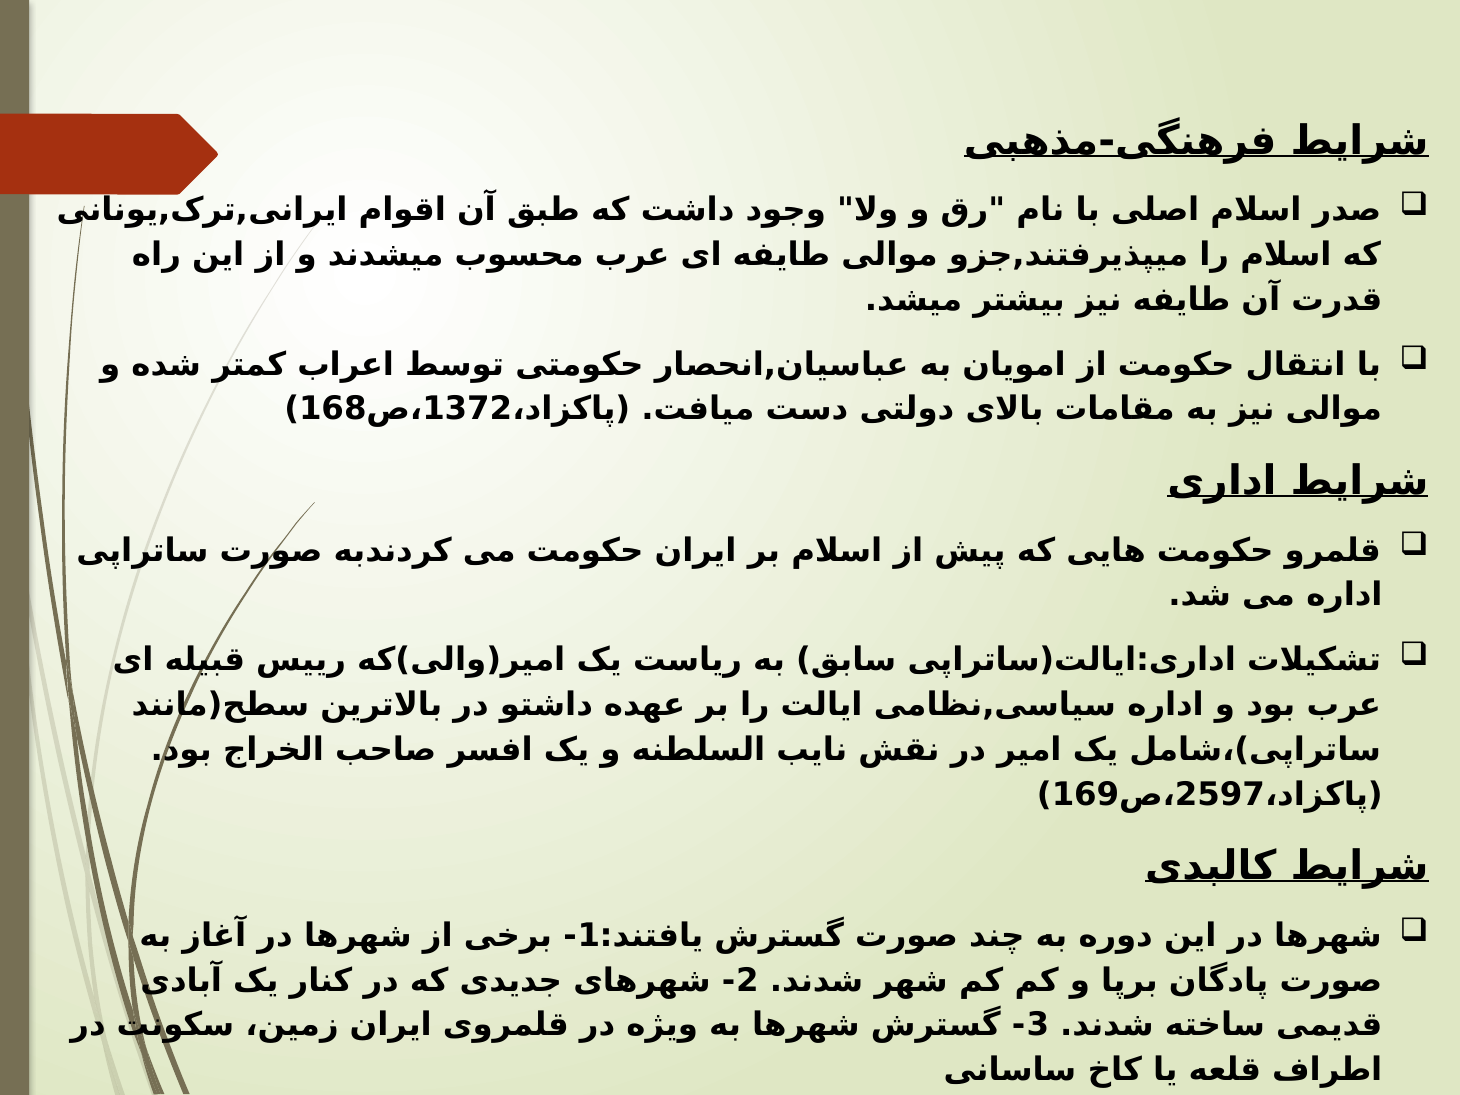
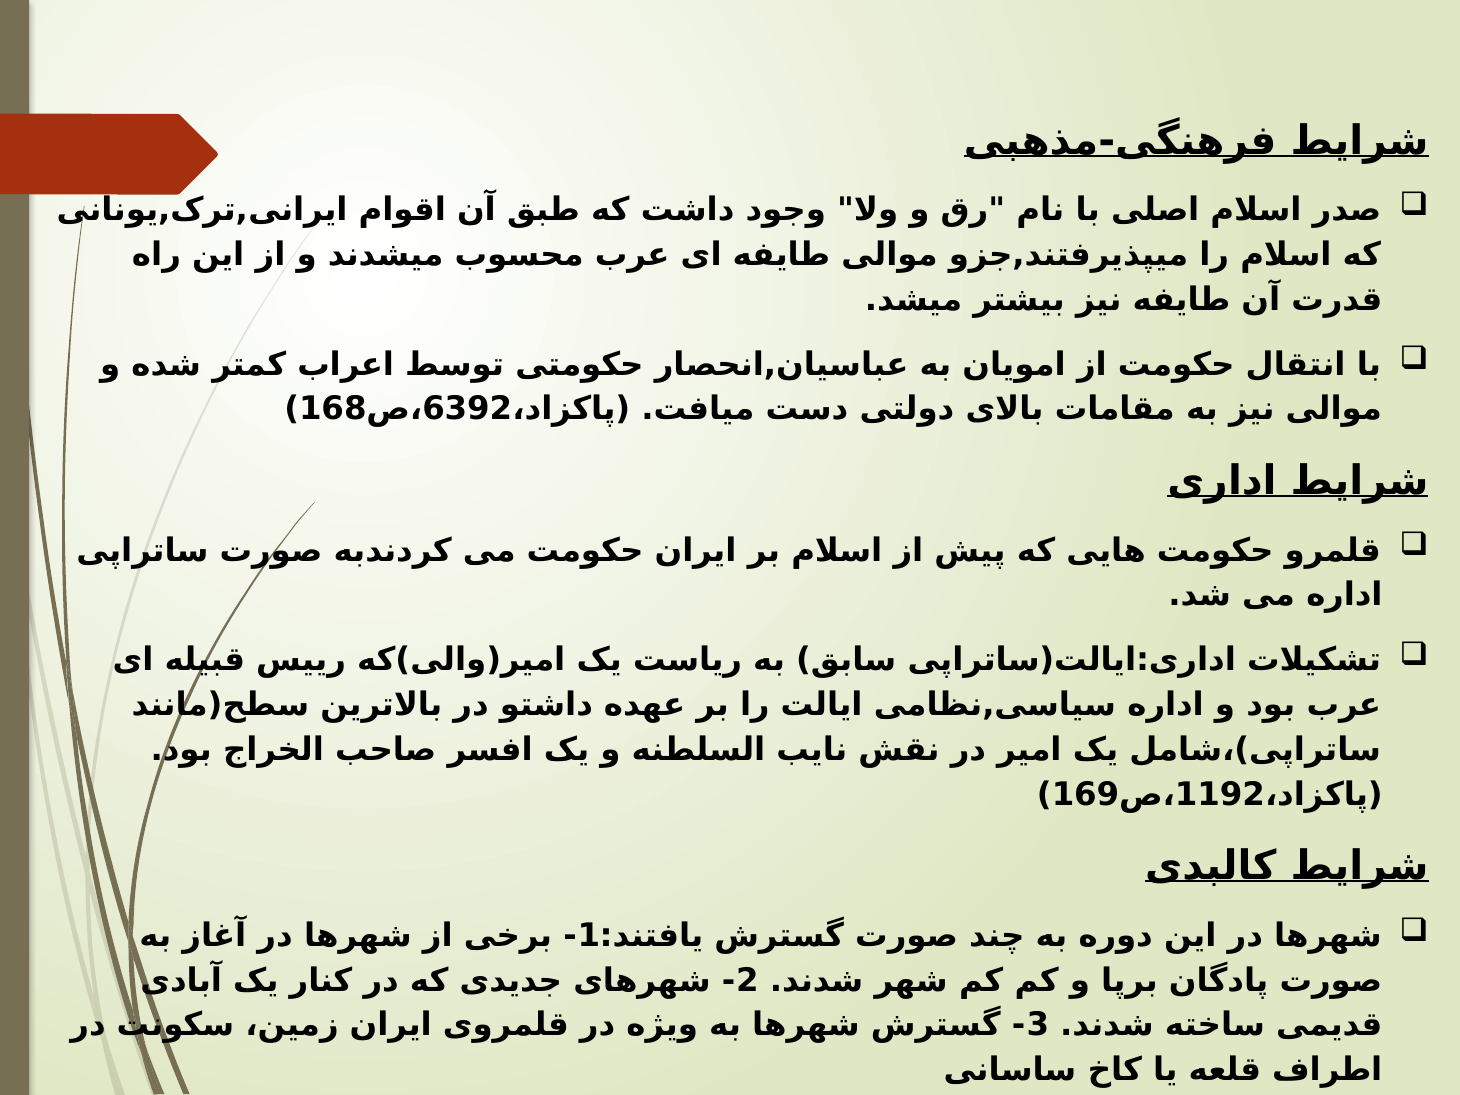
1372: 1372 -> 6392
2597: 2597 -> 1192
